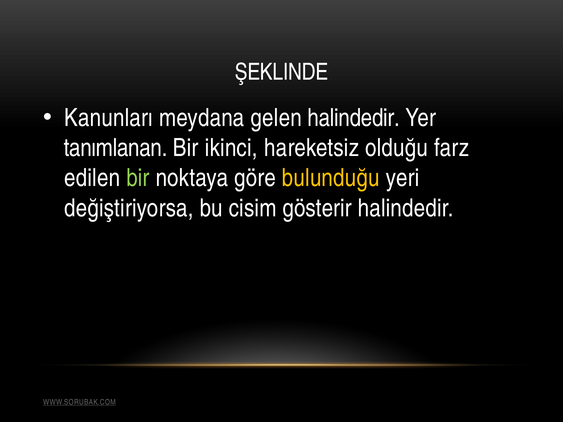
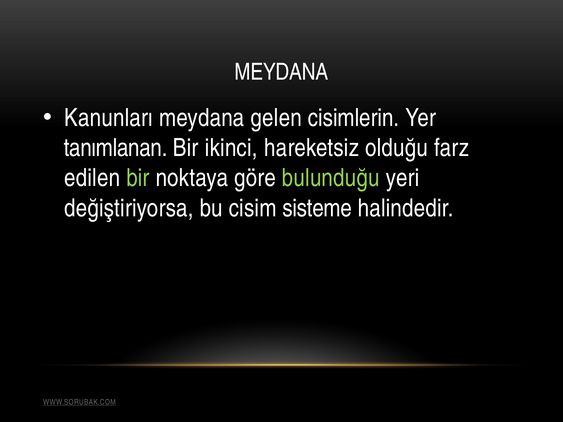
ŞEKLINDE at (282, 72): ŞEKLINDE -> MEYDANA
gelen halindedir: halindedir -> cisimlerin
bulunduğu colour: yellow -> light green
gösterir: gösterir -> sisteme
